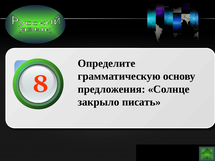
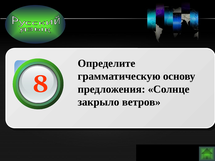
писать: писать -> ветров
